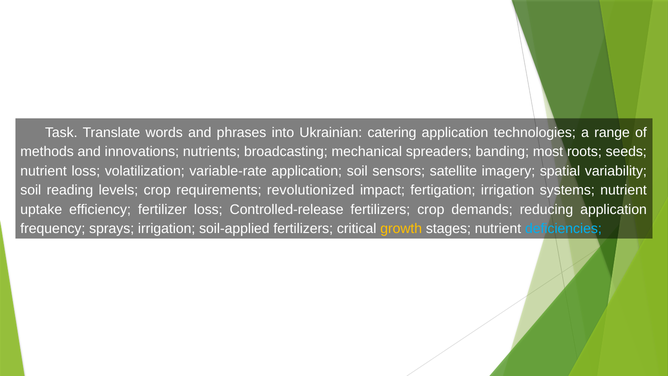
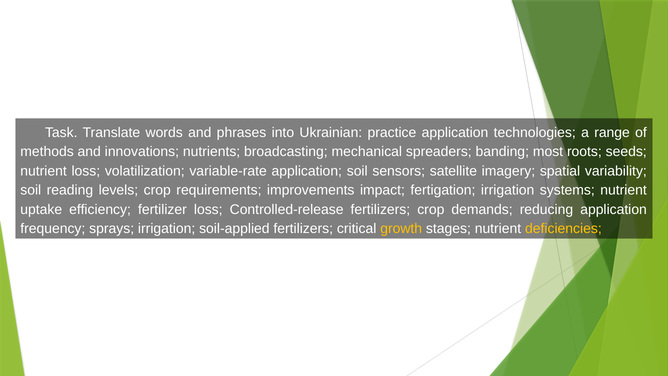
catering: catering -> practice
revolutionized: revolutionized -> improvements
deficiencies colour: light blue -> yellow
